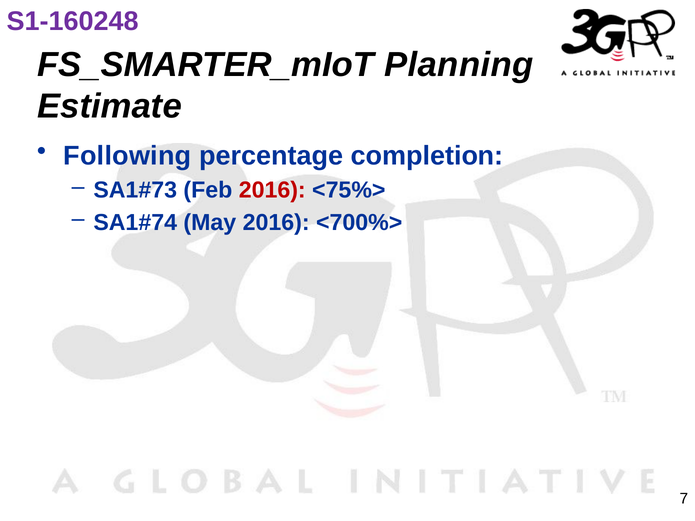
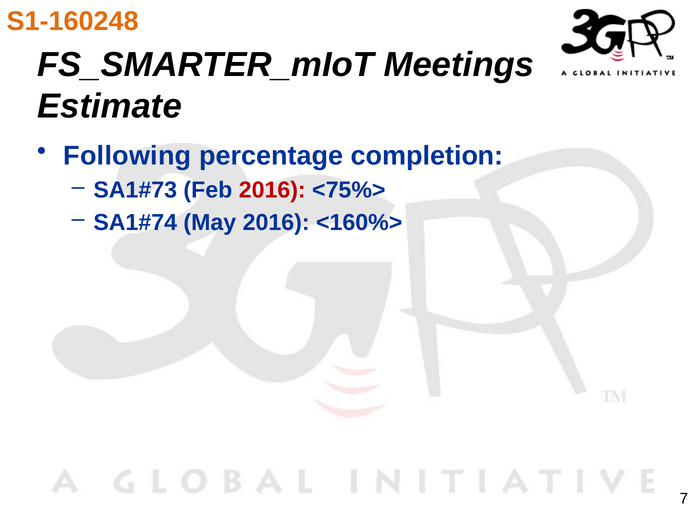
S1-160248 colour: purple -> orange
Planning: Planning -> Meetings
<700%>: <700%> -> <160%>
